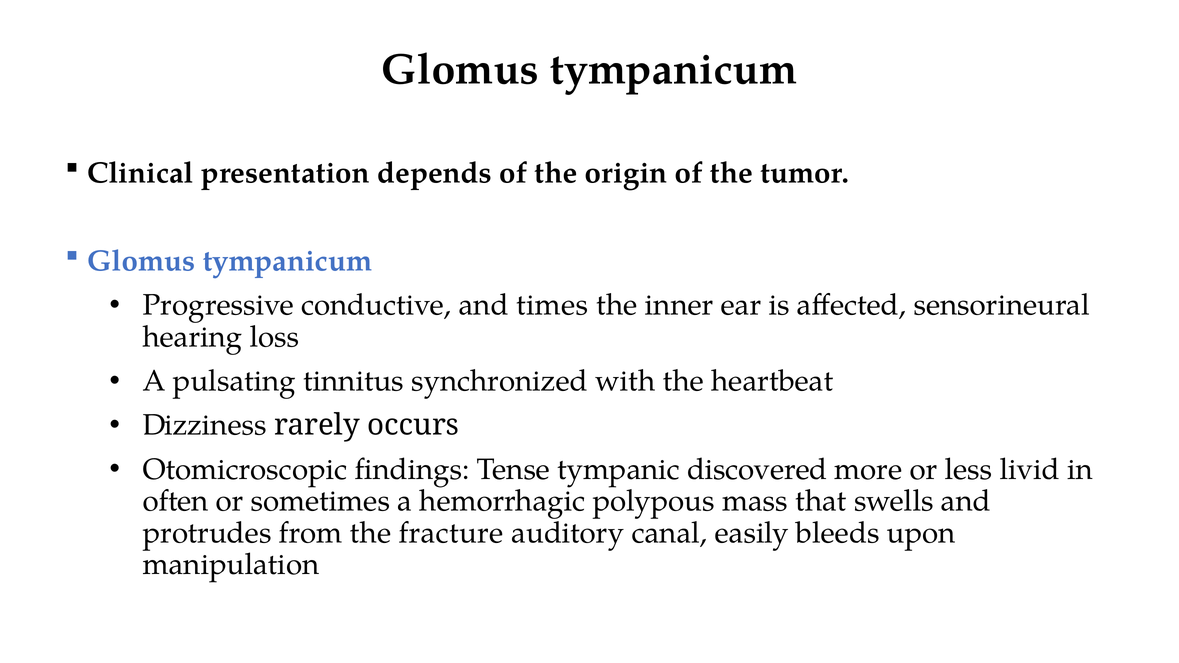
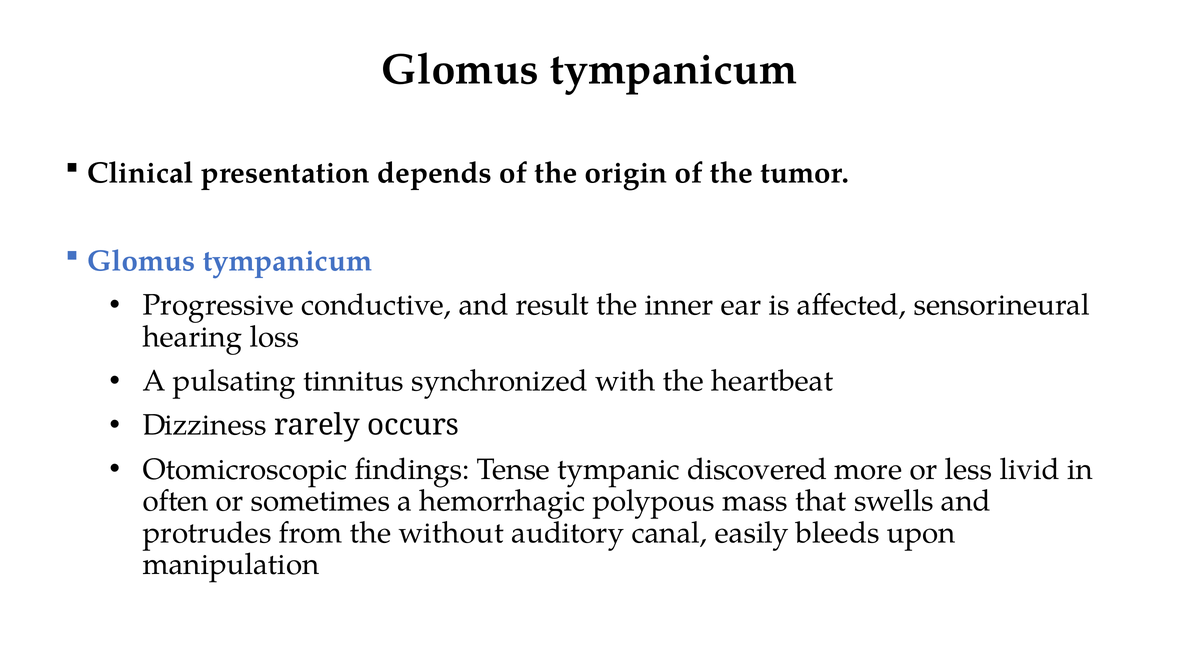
times: times -> result
fracture: fracture -> without
